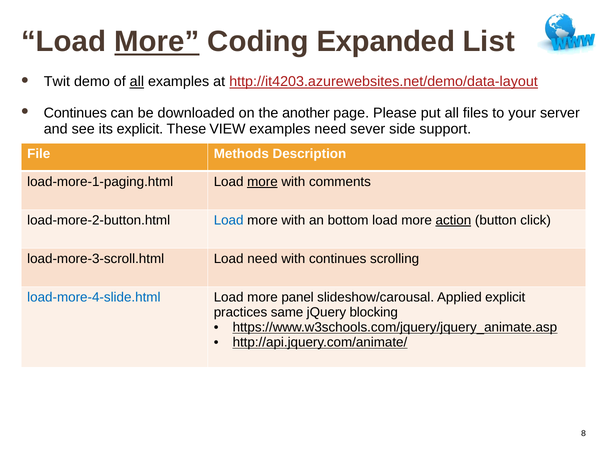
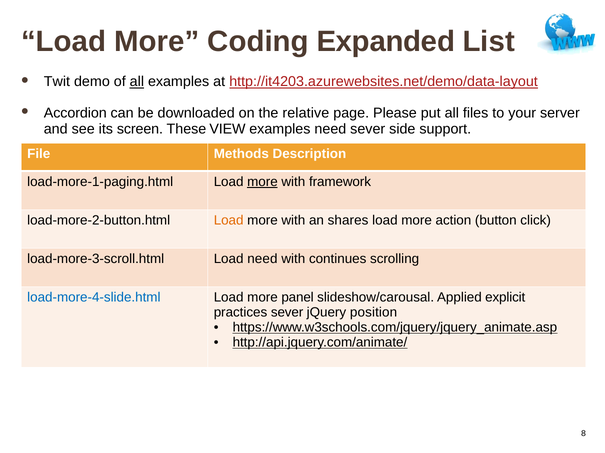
More at (157, 42) underline: present -> none
Continues at (75, 113): Continues -> Accordion
another: another -> relative
its explicit: explicit -> screen
comments: comments -> framework
Load at (229, 221) colour: blue -> orange
bottom: bottom -> shares
action underline: present -> none
practices same: same -> sever
blocking: blocking -> position
